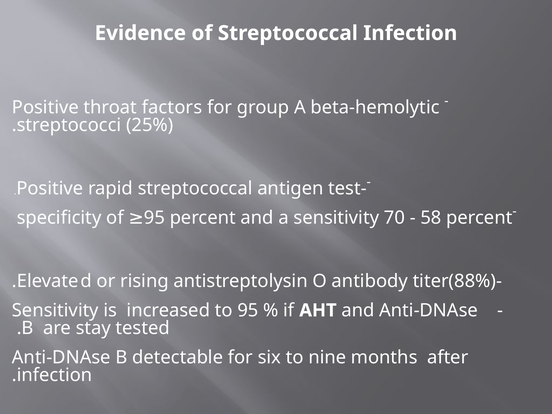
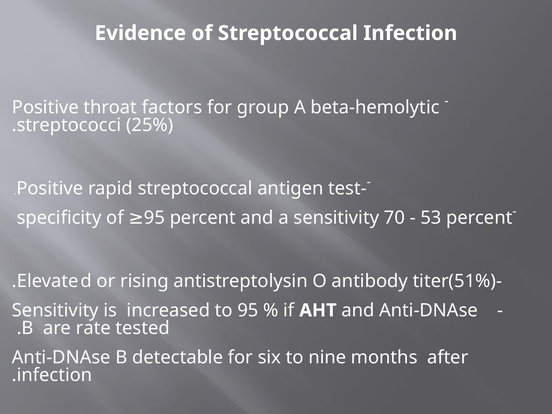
58: 58 -> 53
titer(88%: titer(88% -> titer(51%
stay: stay -> rate
